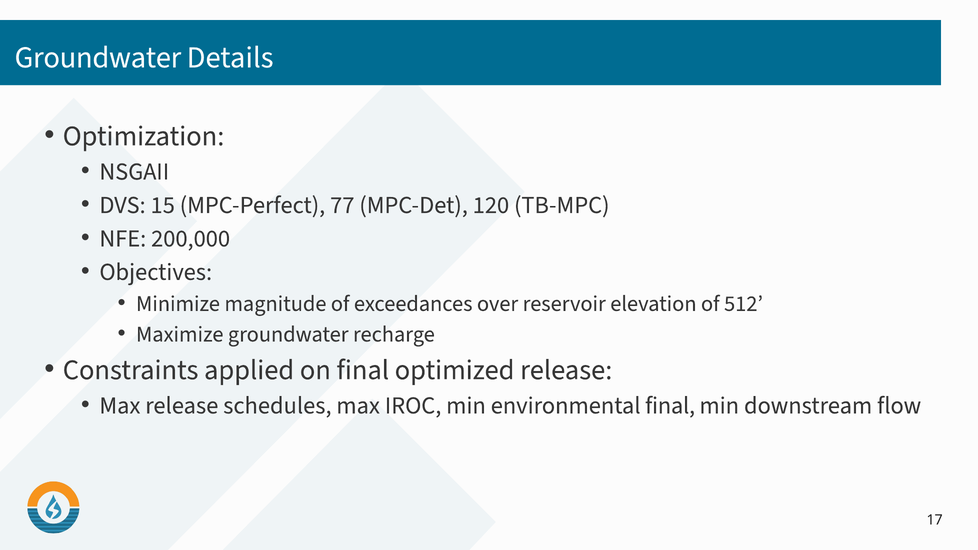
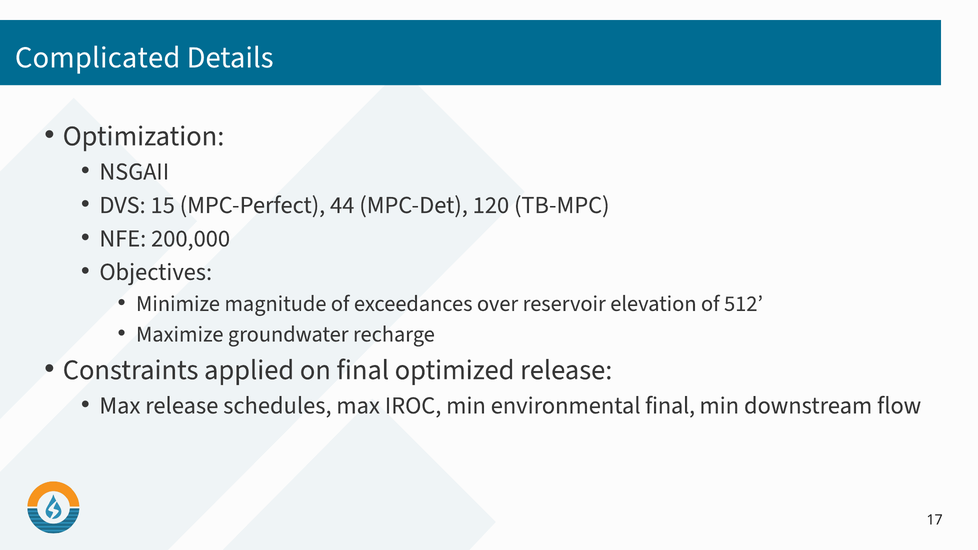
Groundwater at (98, 57): Groundwater -> Complicated
77: 77 -> 44
